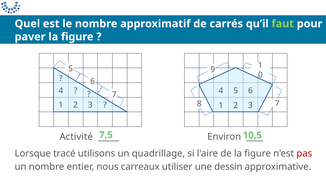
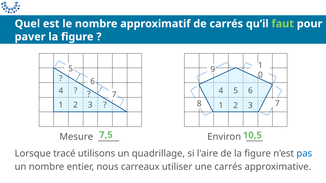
Activité: Activité -> Mesure
pas colour: red -> blue
une dessin: dessin -> carrés
